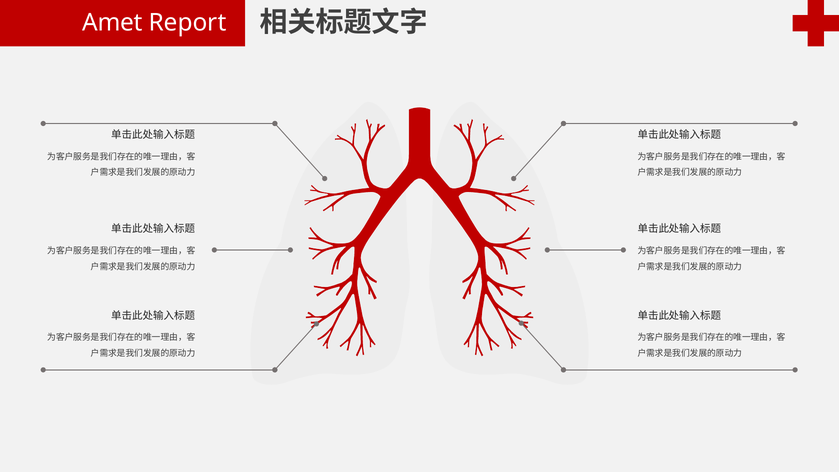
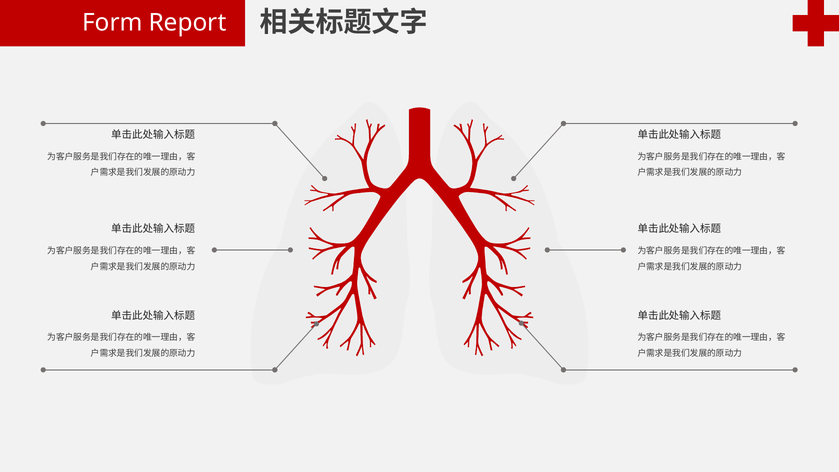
Amet: Amet -> Form
